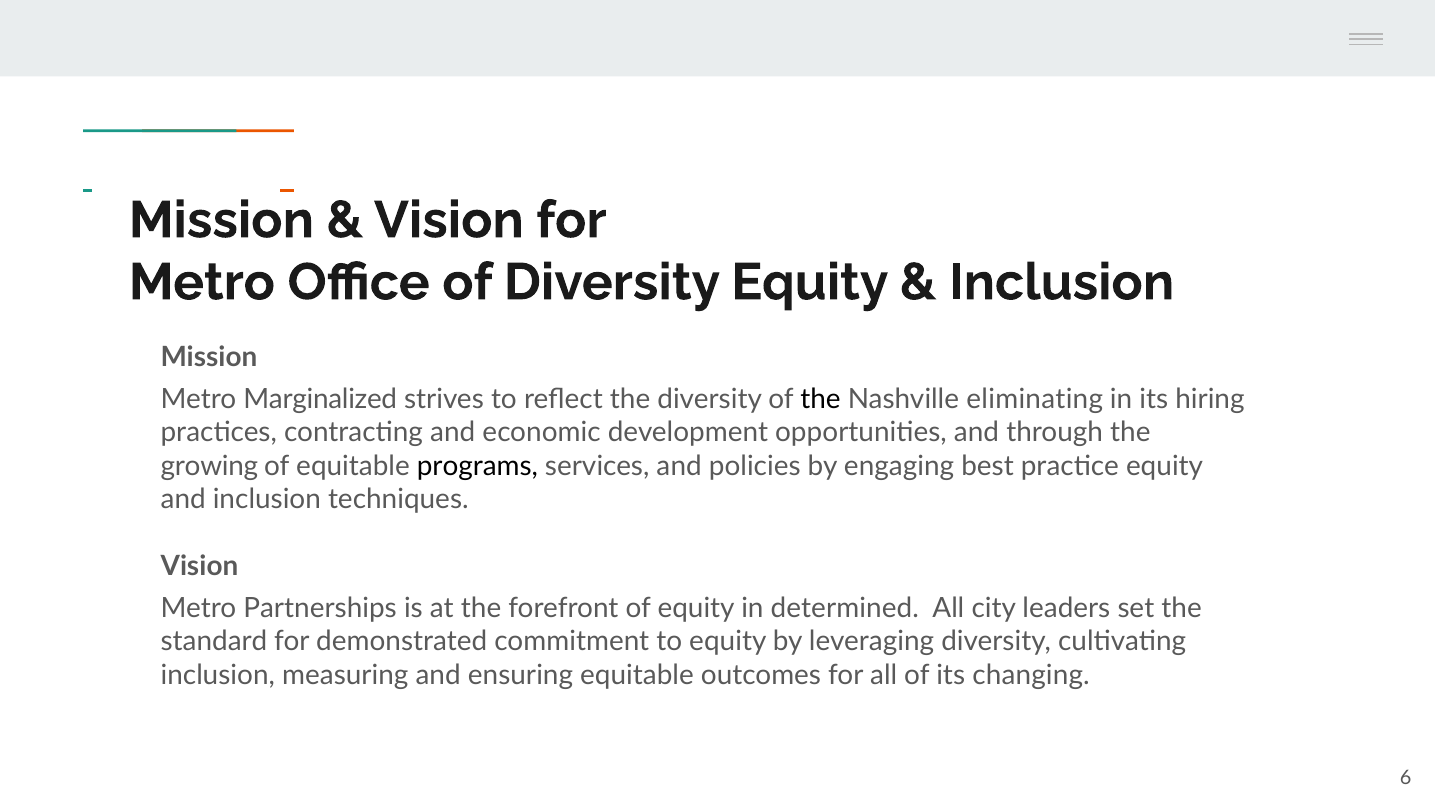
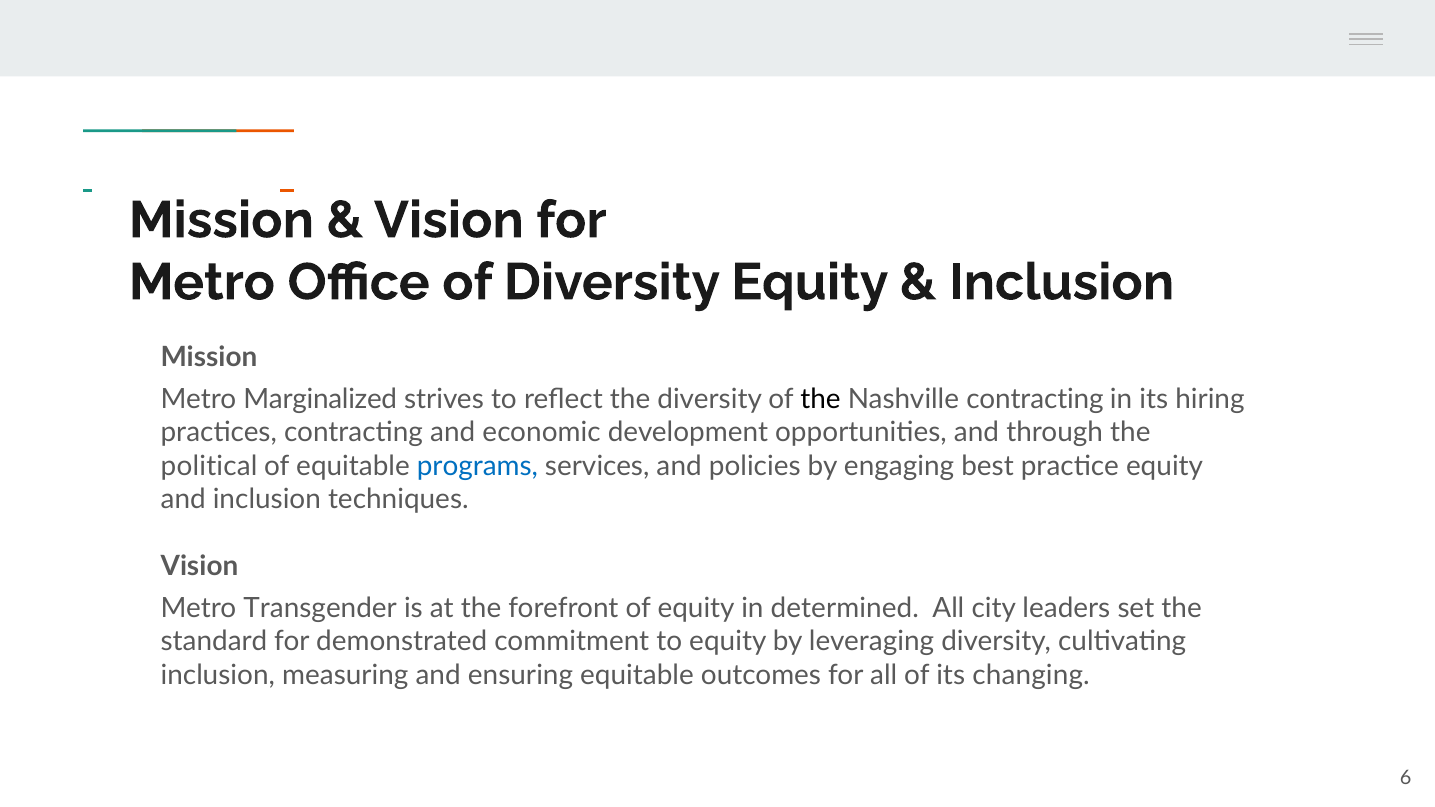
Nashville eliminating: eliminating -> contracting
growing: growing -> political
programs colour: black -> blue
Partnerships: Partnerships -> Transgender
